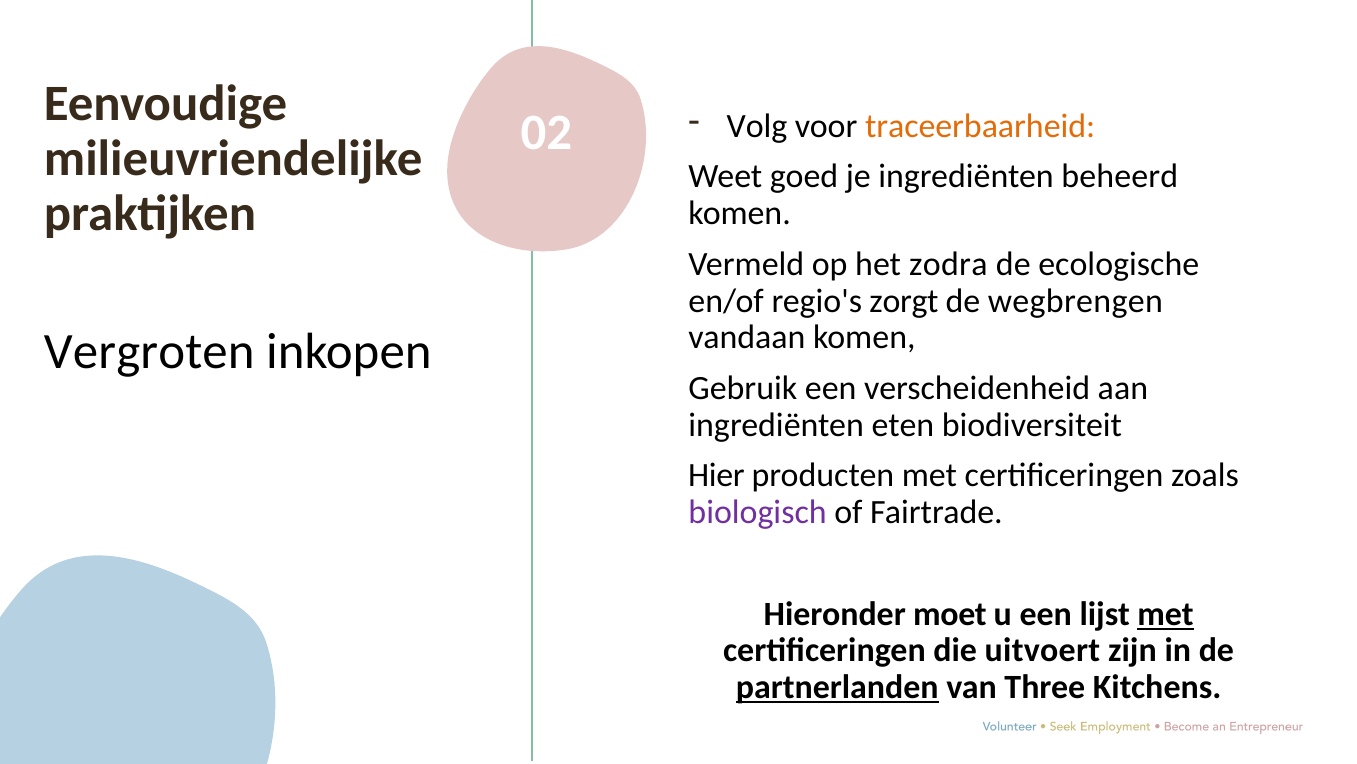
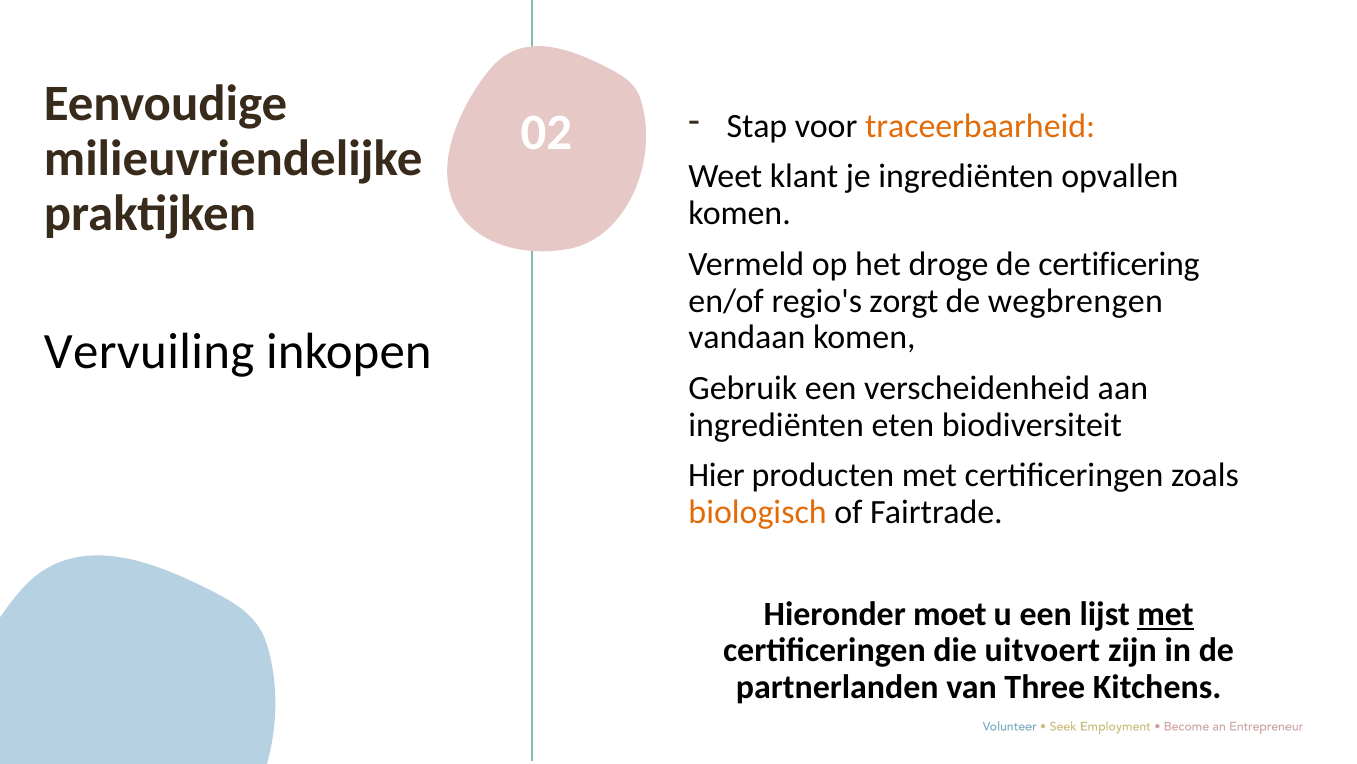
Volg: Volg -> Stap
goed: goed -> klant
beheerd: beheerd -> opvallen
zodra: zodra -> droge
ecologische: ecologische -> certificering
Vergroten: Vergroten -> Vervuiling
biologisch colour: purple -> orange
partnerlanden underline: present -> none
